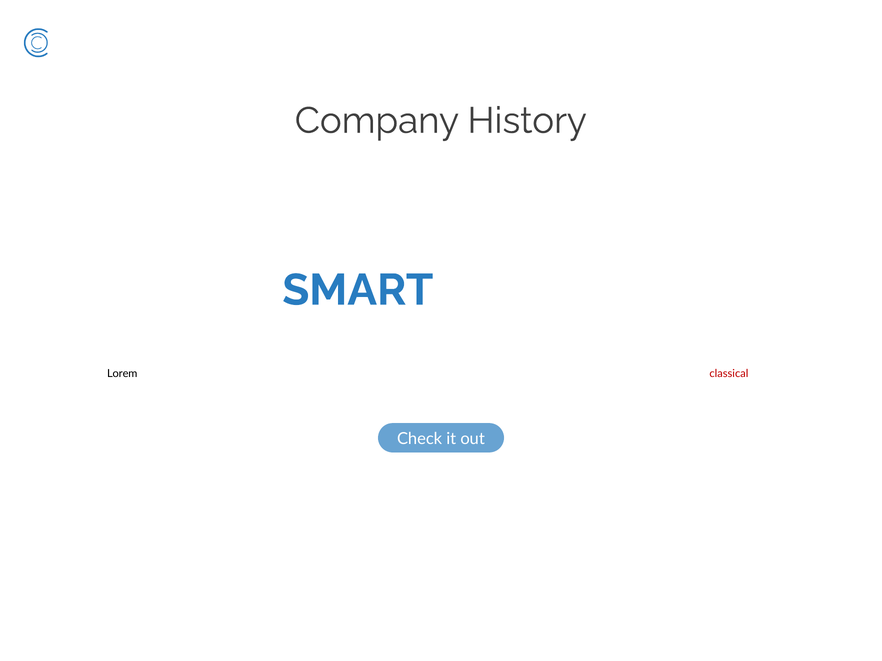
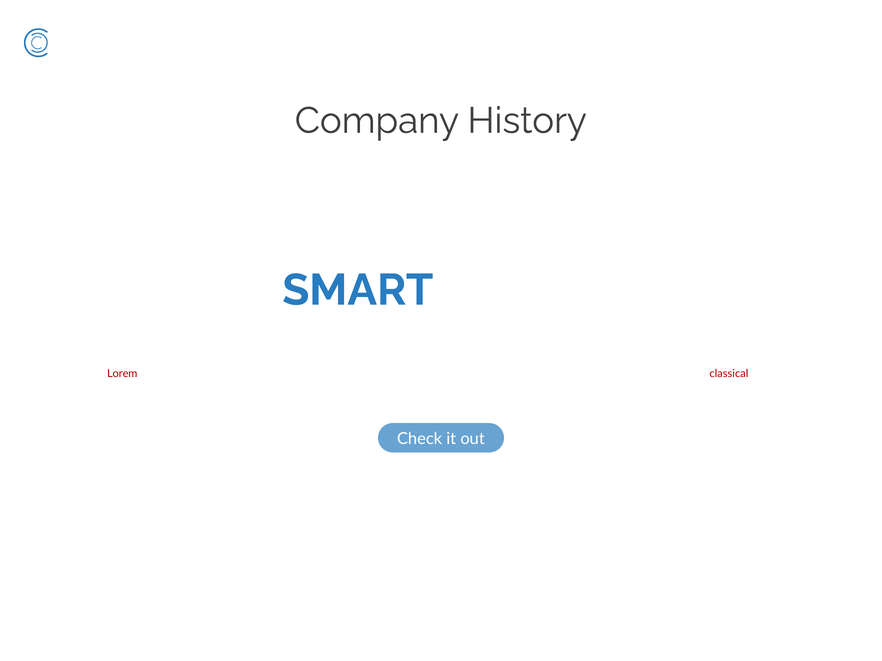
Lorem at (122, 374) colour: black -> red
